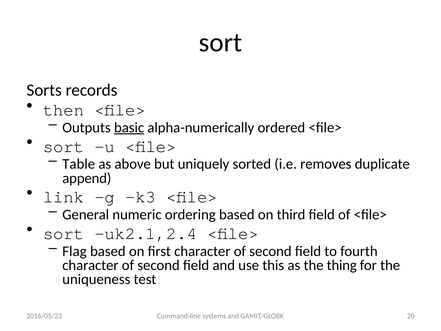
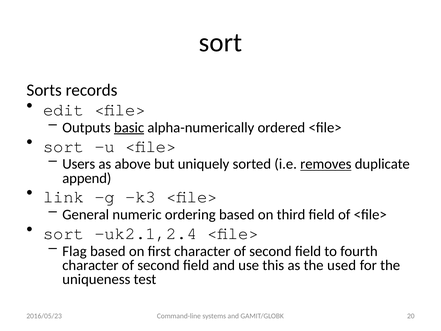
then: then -> edit
Table: Table -> Users
removes underline: none -> present
thing: thing -> used
